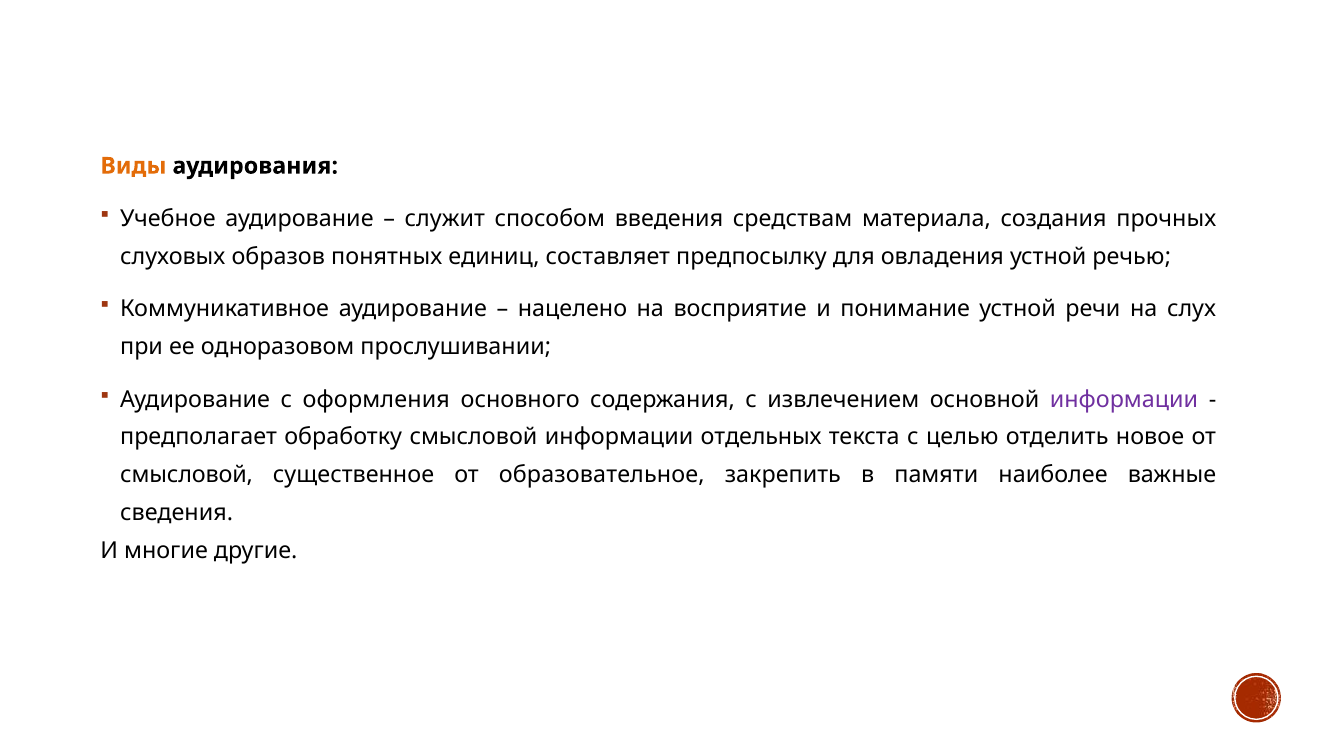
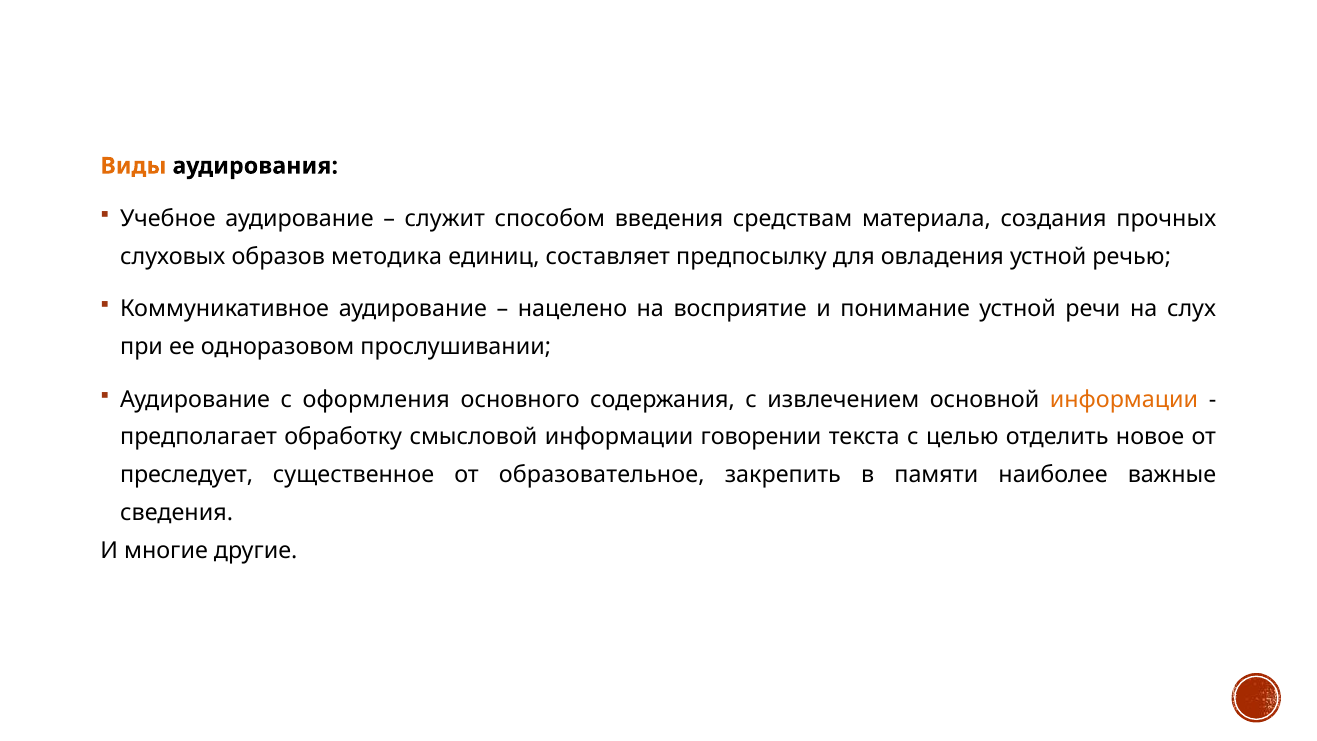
понятных: понятных -> методика
информации at (1124, 399) colour: purple -> orange
отдельных: отдельных -> говорении
смысловой at (187, 475): смысловой -> преследует
